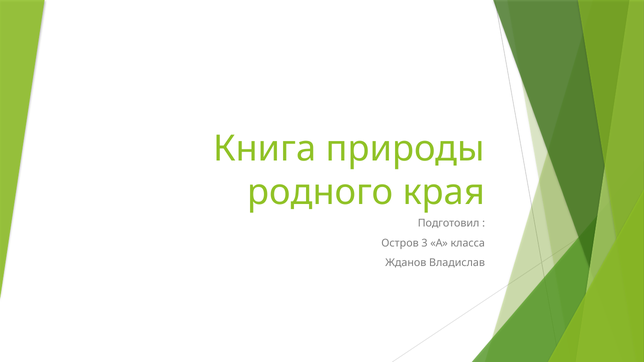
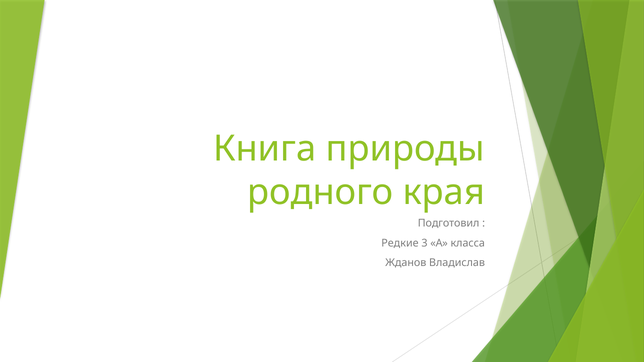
Остров: Остров -> Редкие
